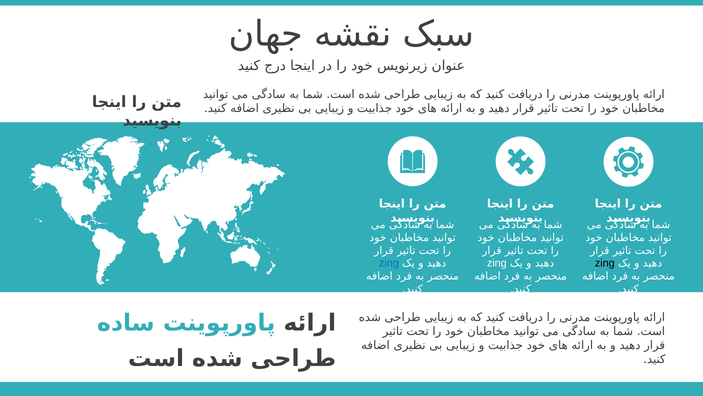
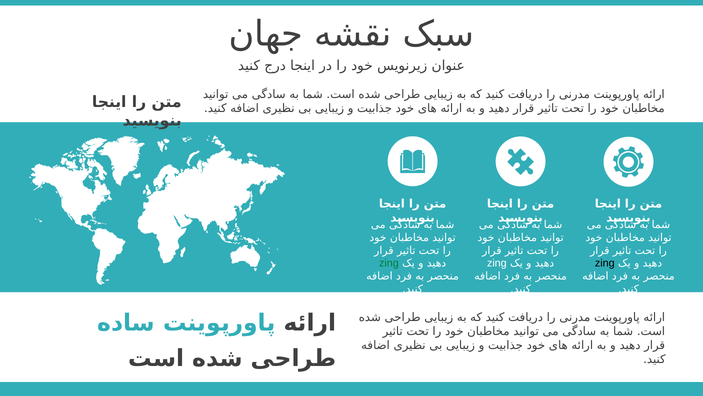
zing at (389, 263) colour: blue -> green
